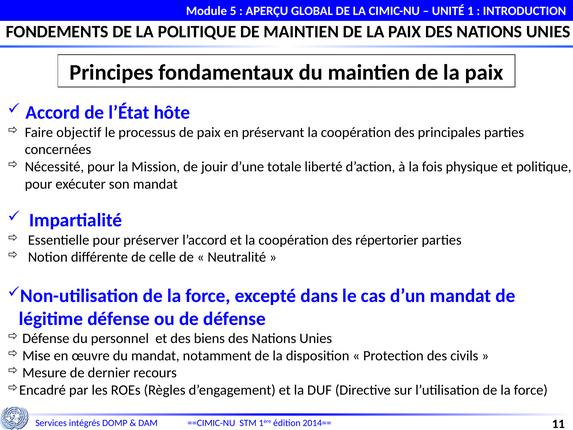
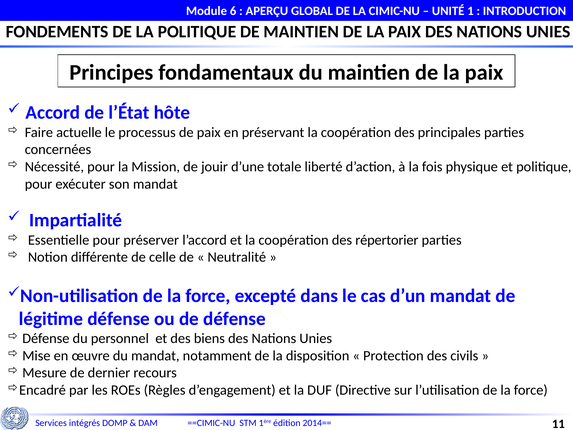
5: 5 -> 6
objectif: objectif -> actuelle
